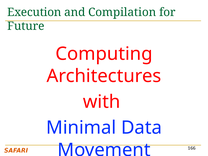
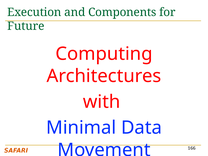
Compilation: Compilation -> Components
